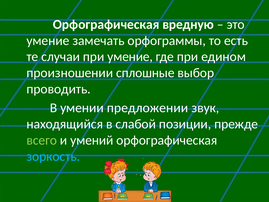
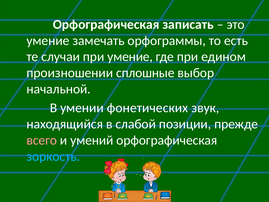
вредную: вредную -> записать
проводить: проводить -> начальной
предложении: предложении -> фонетических
всего colour: light green -> pink
